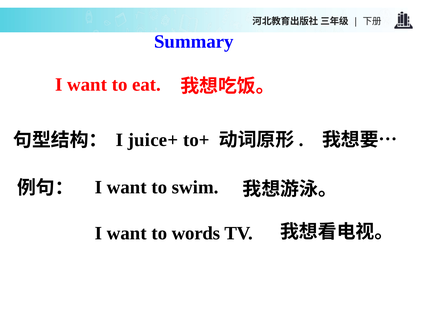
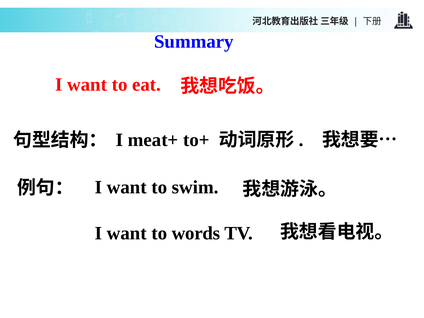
juice+: juice+ -> meat+
